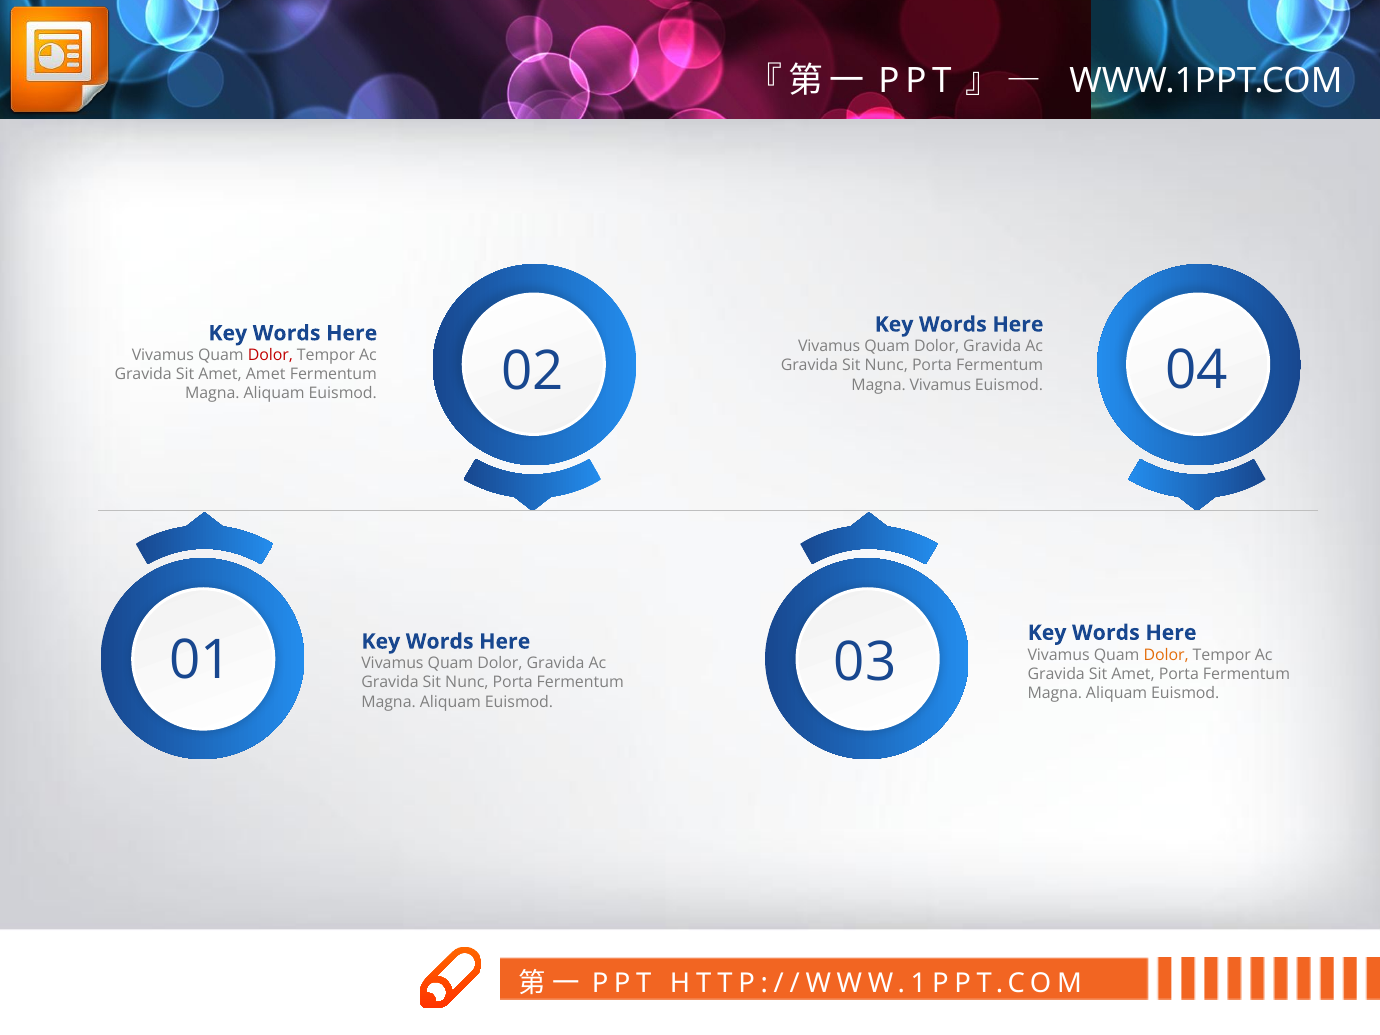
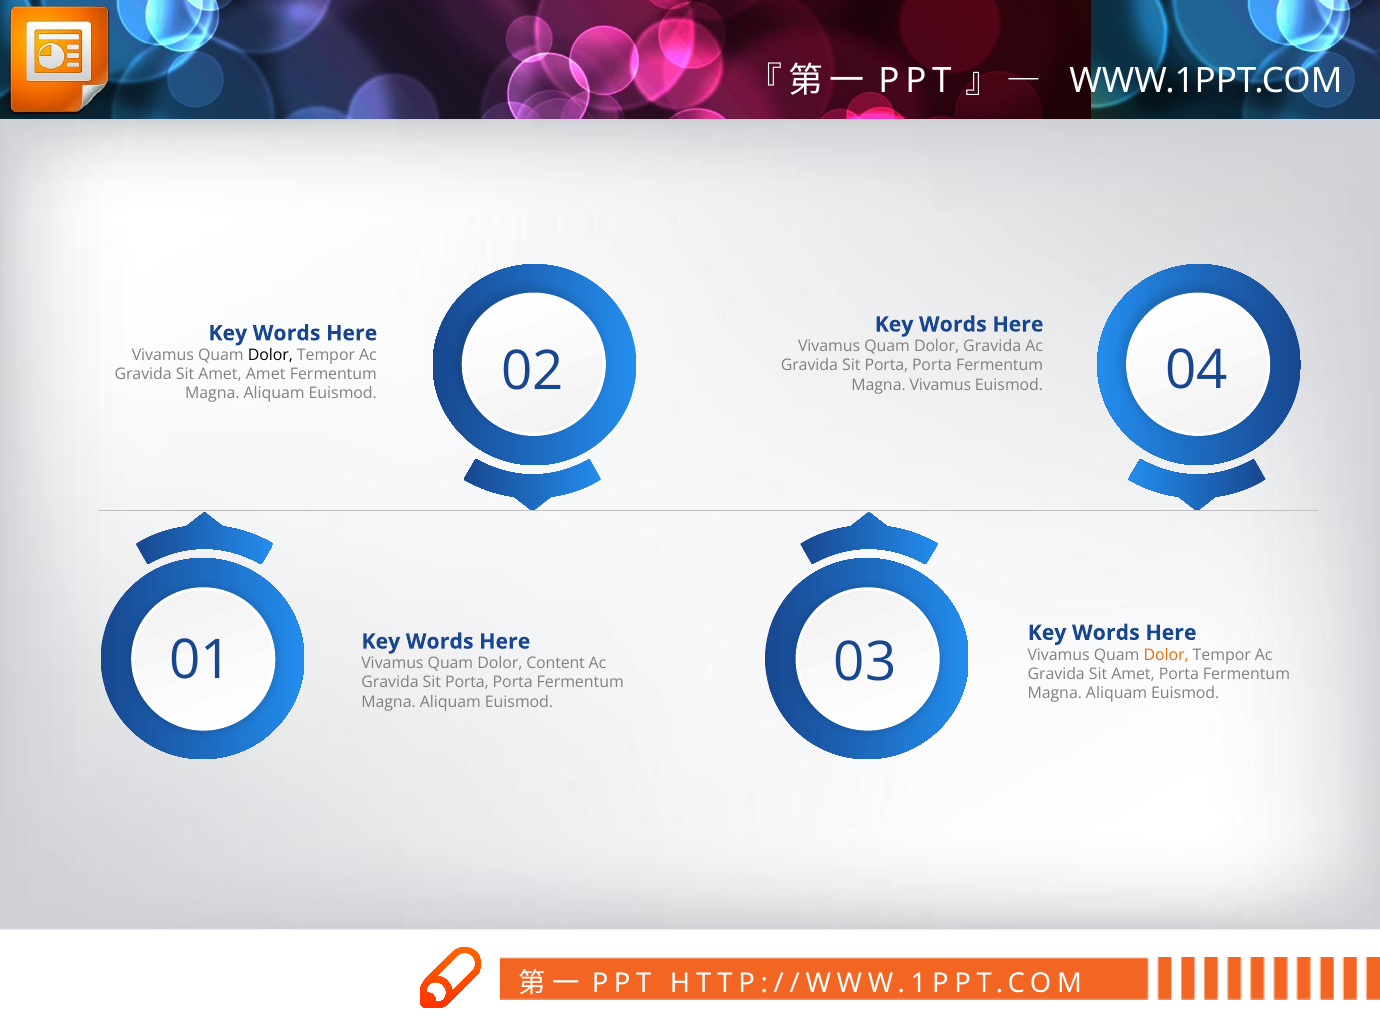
Dolor at (270, 355) colour: red -> black
Nunc at (886, 366): Nunc -> Porta
Gravida at (556, 663): Gravida -> Content
Nunc at (467, 683): Nunc -> Porta
